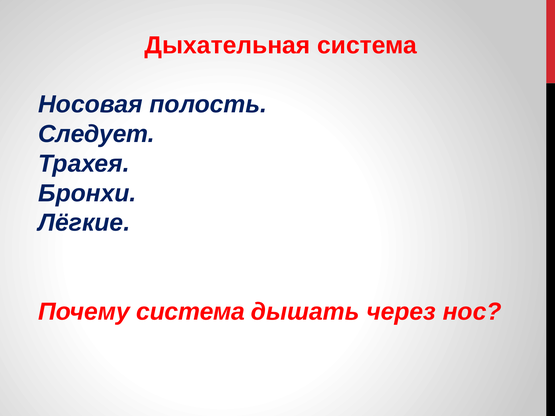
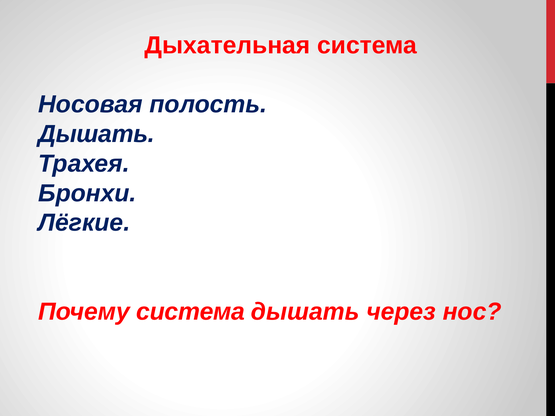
Следует at (96, 134): Следует -> Дышать
